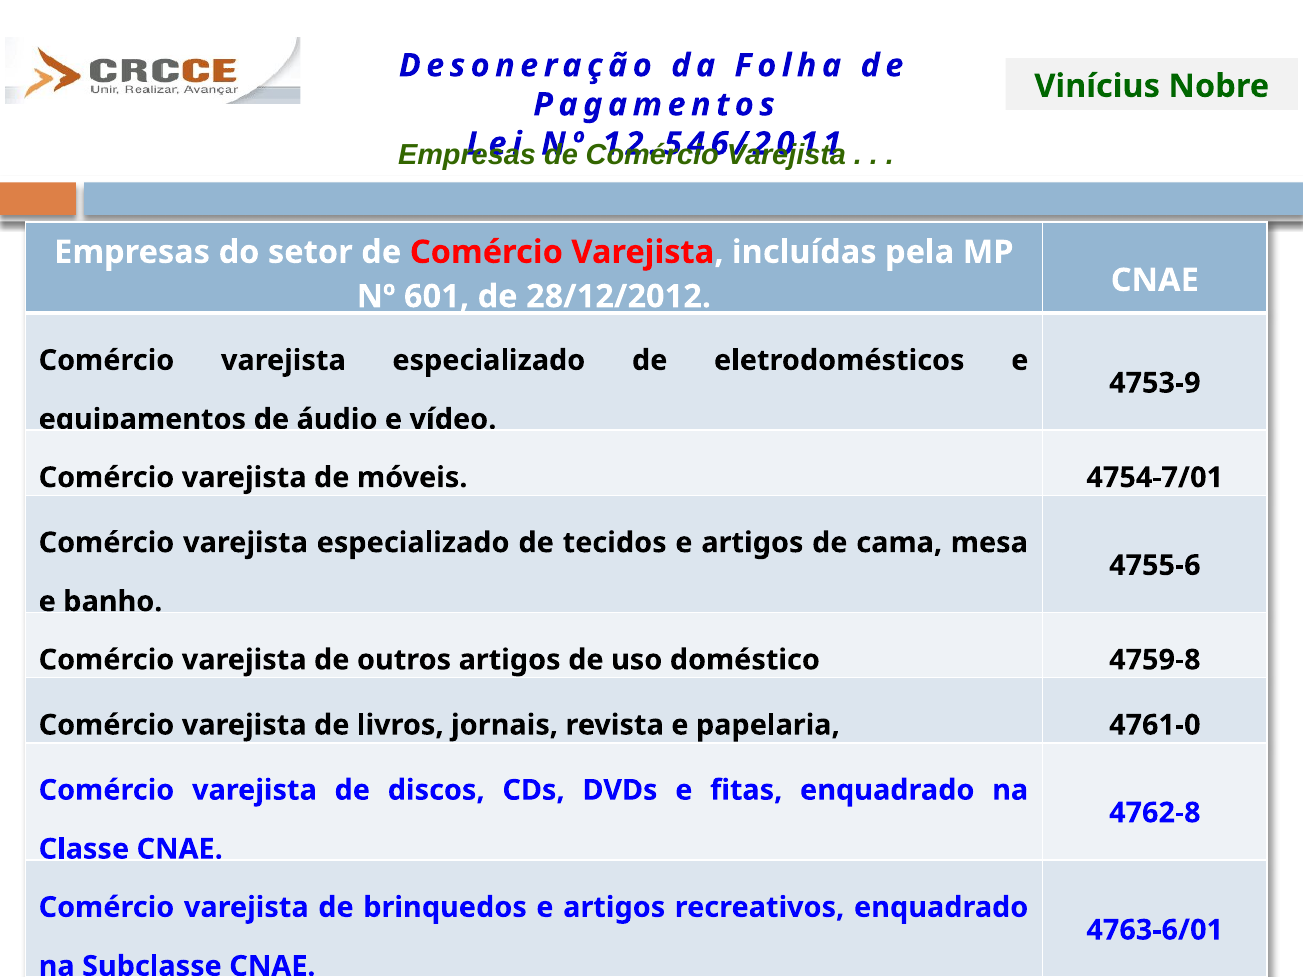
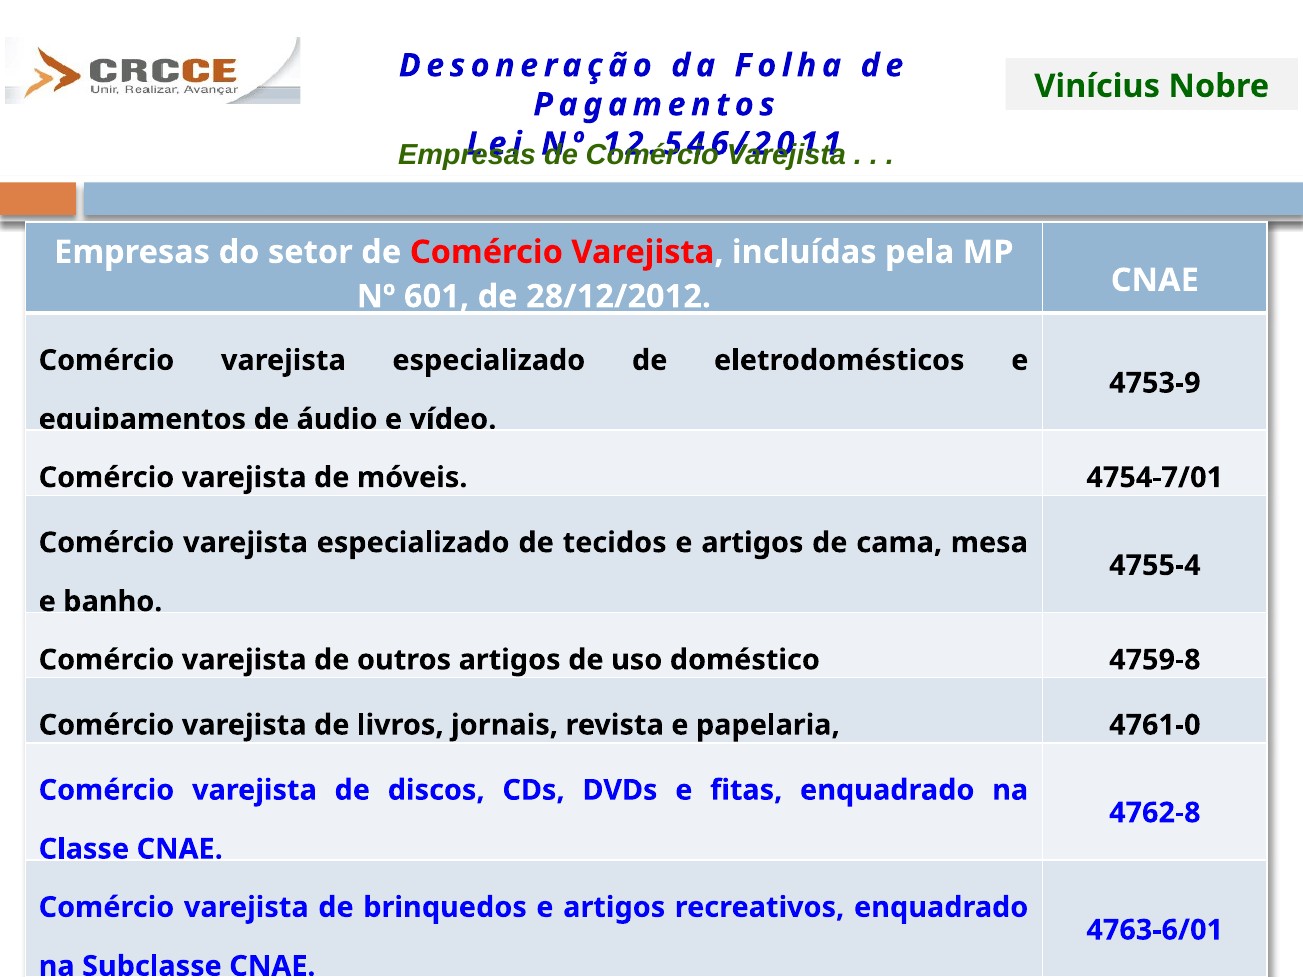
4755-6: 4755-6 -> 4755-4
